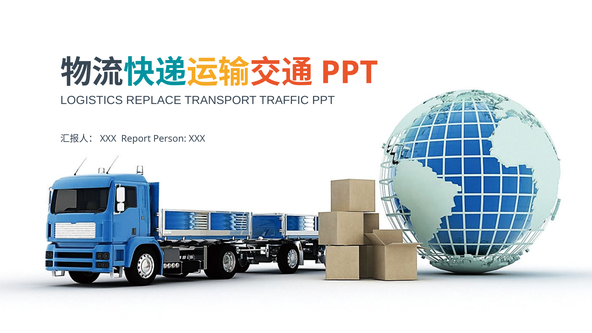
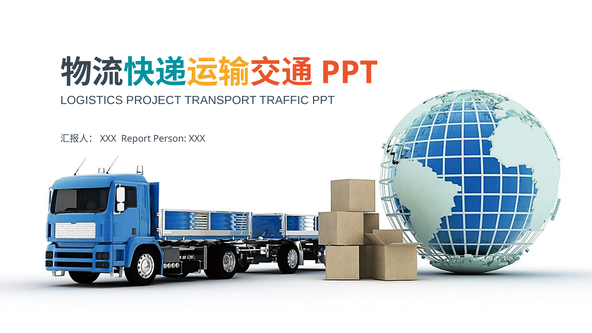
REPLACE: REPLACE -> PROJECT
